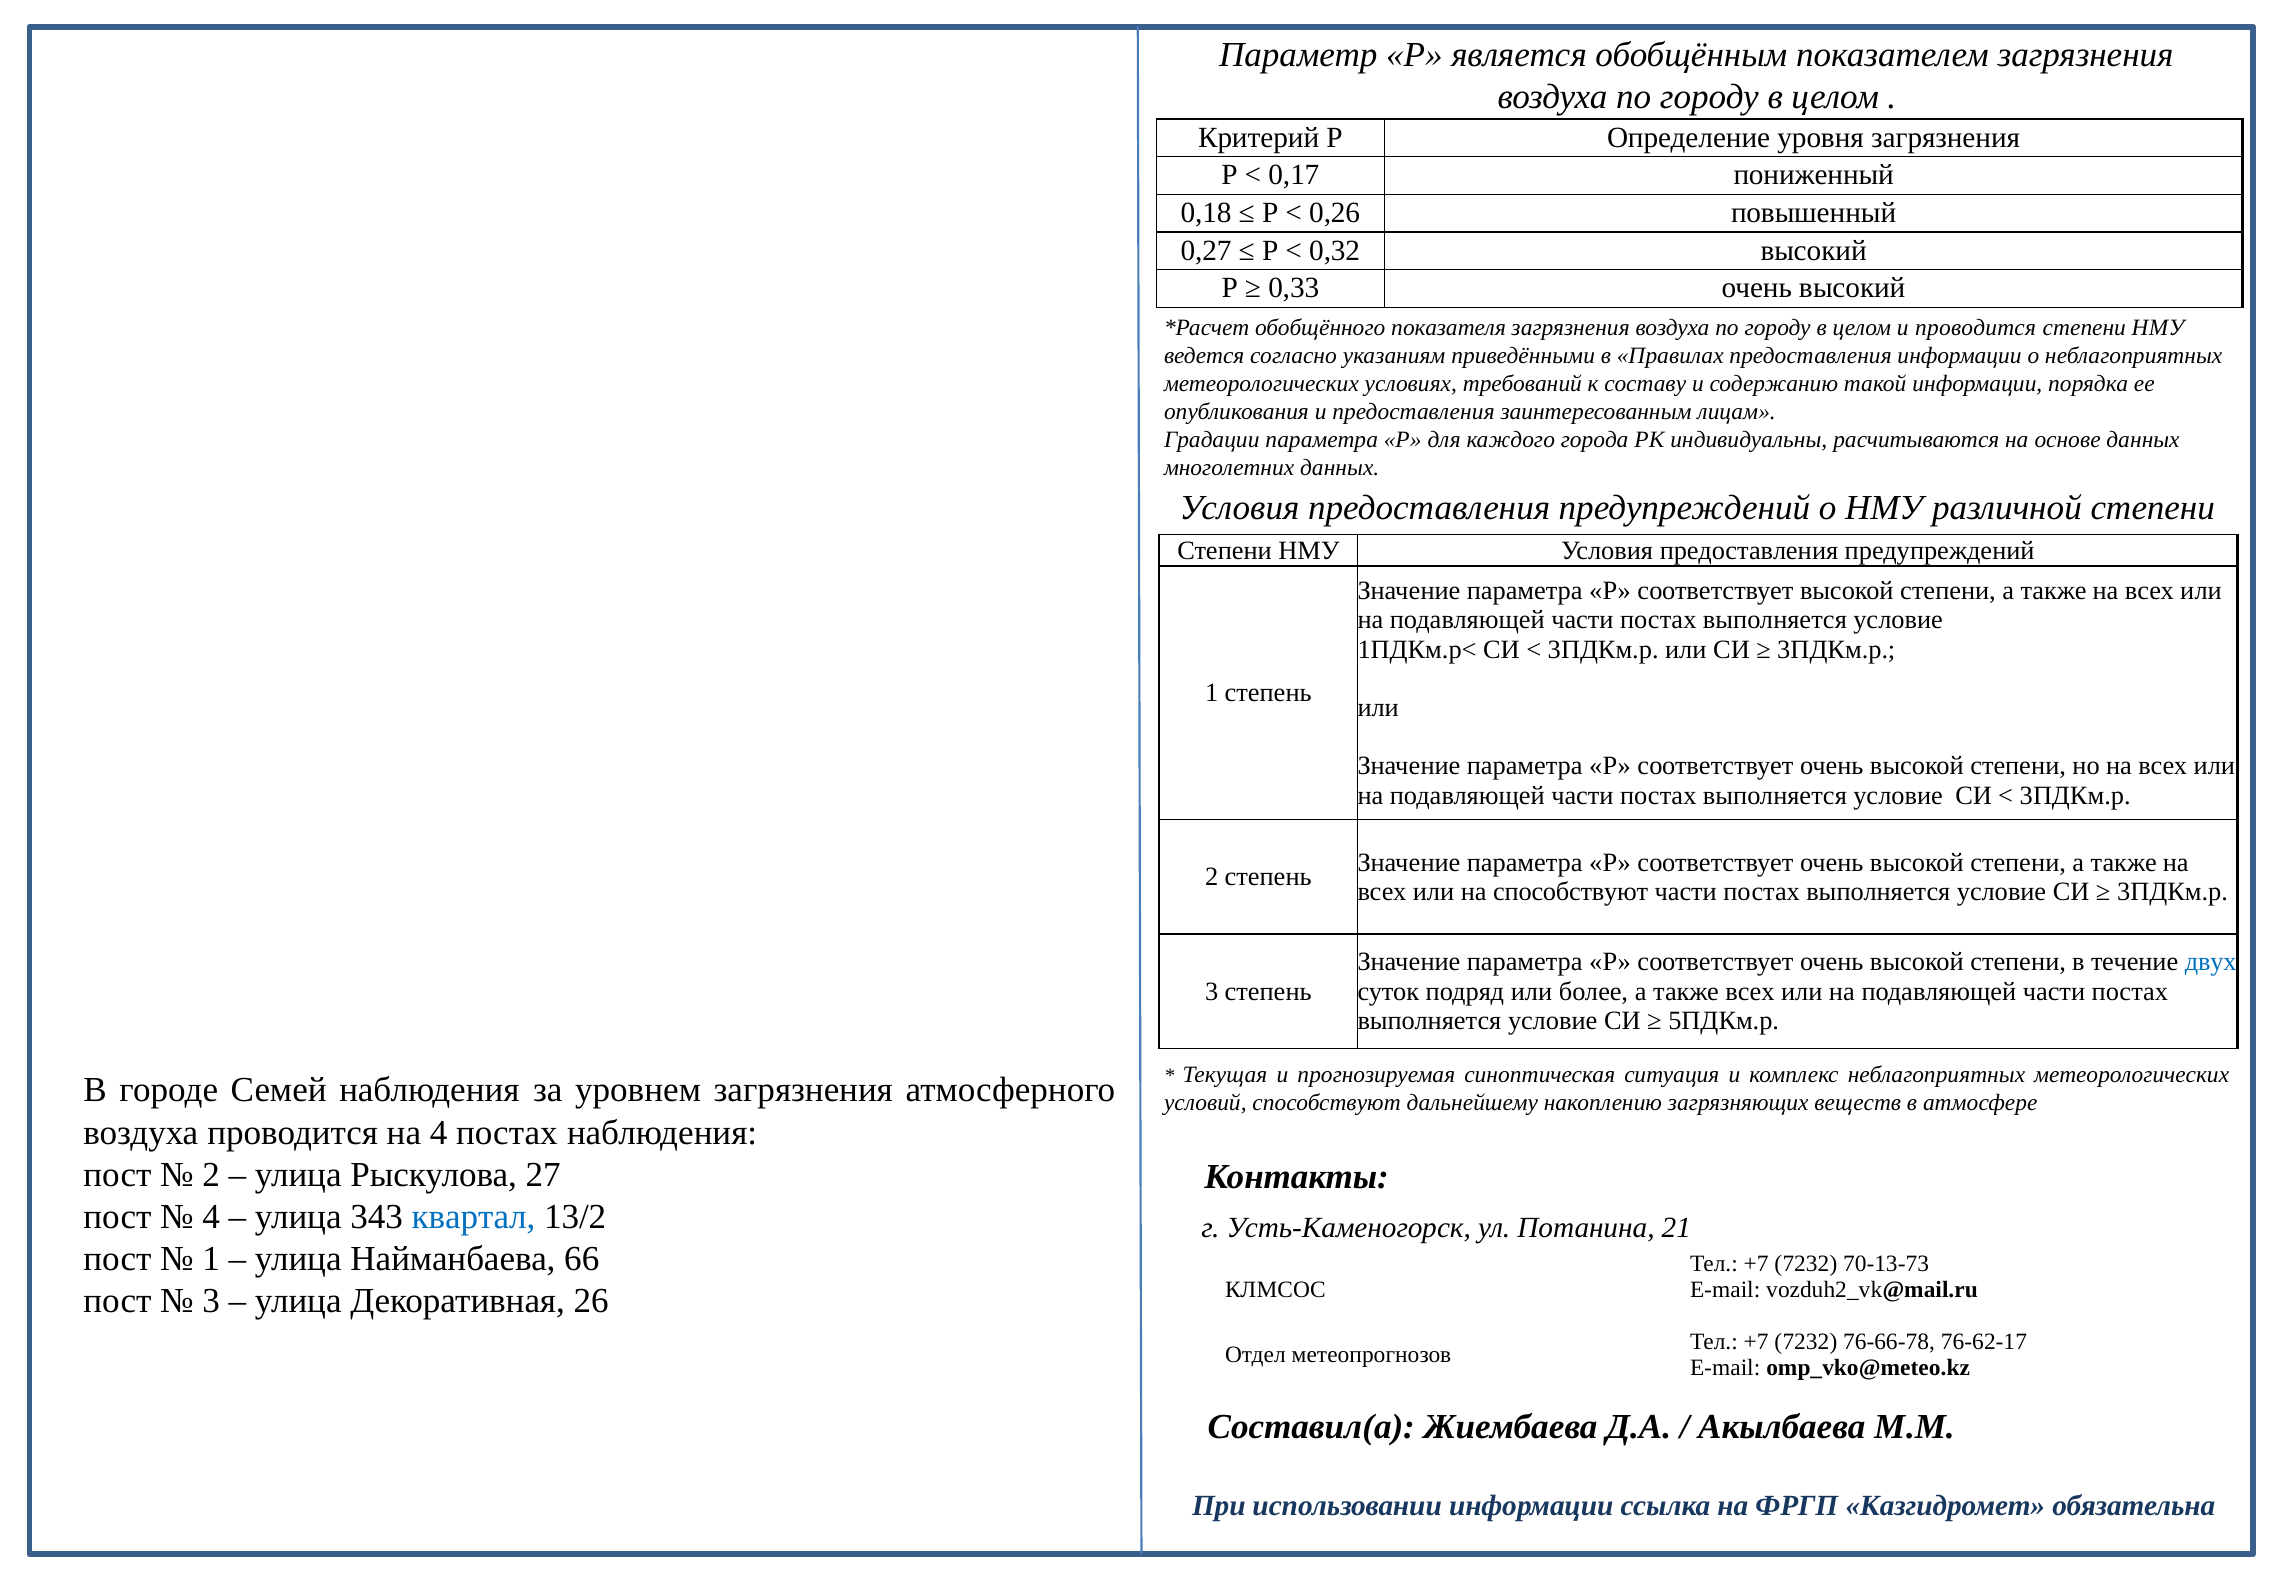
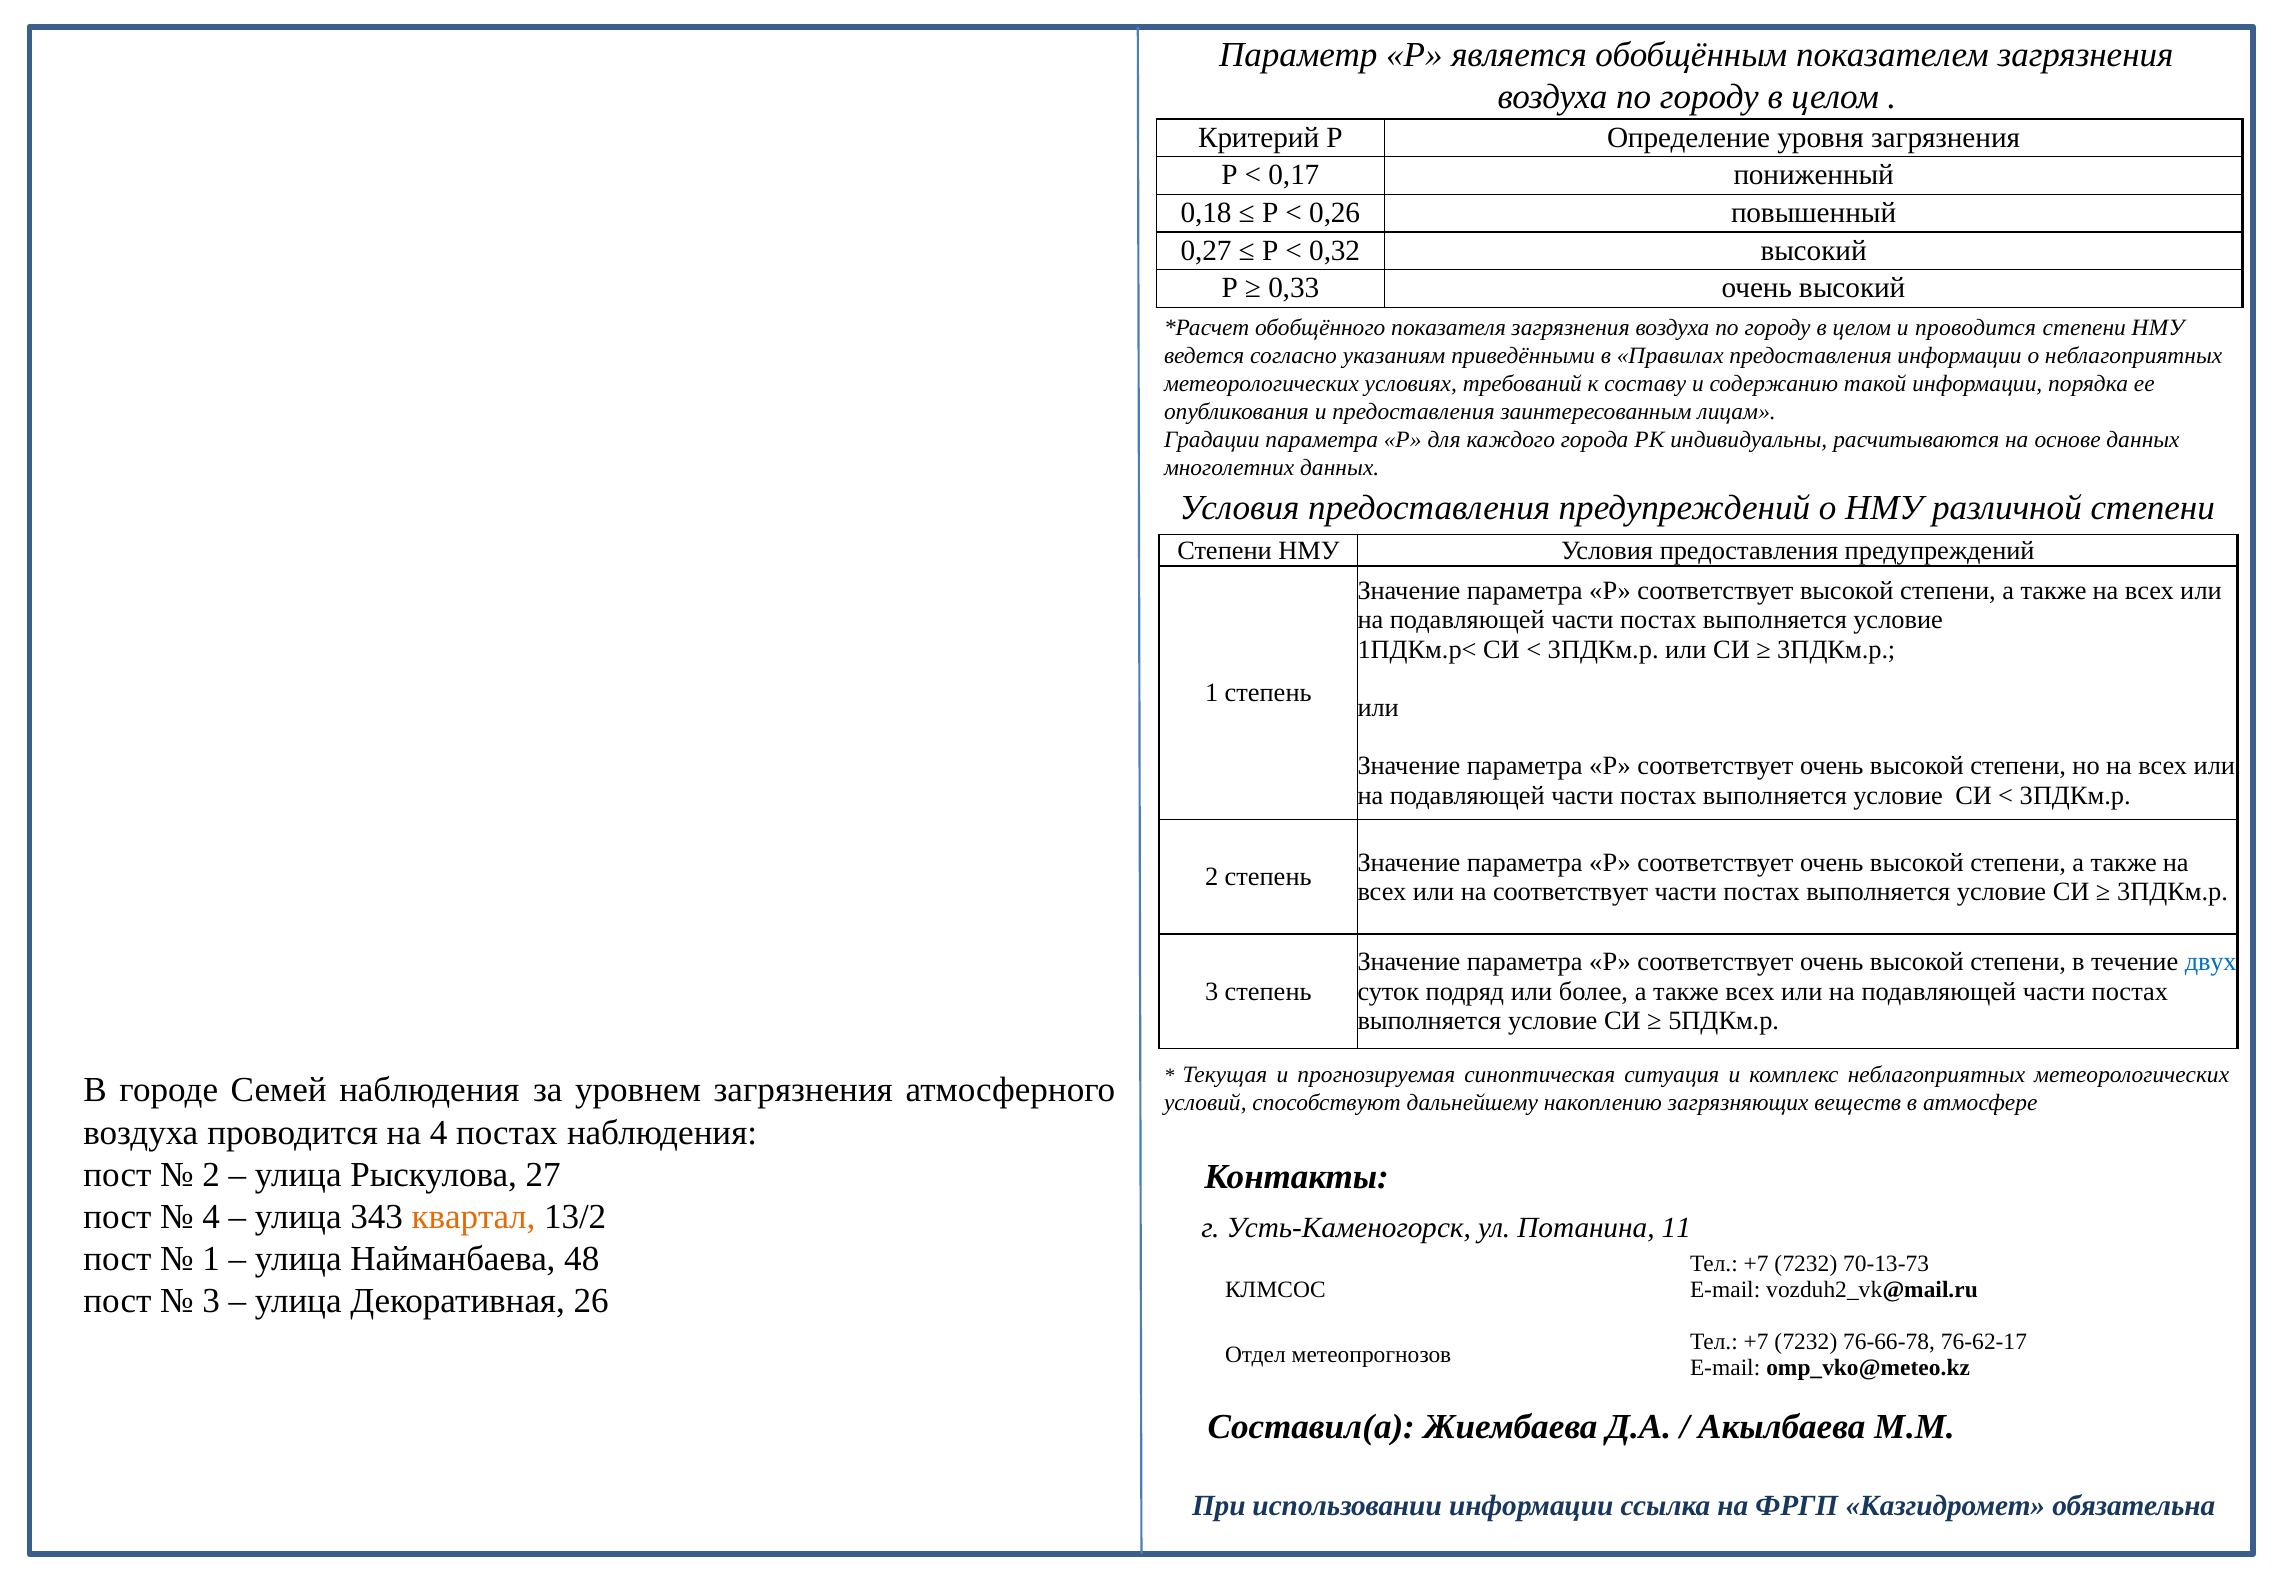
на способствуют: способствуют -> соответствует
квартал colour: blue -> orange
21: 21 -> 11
66: 66 -> 48
